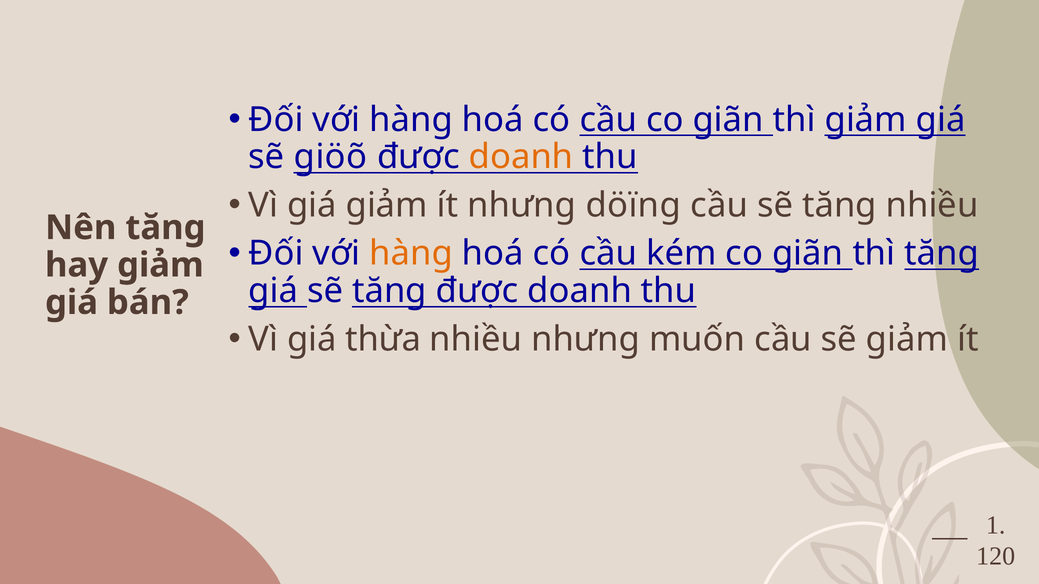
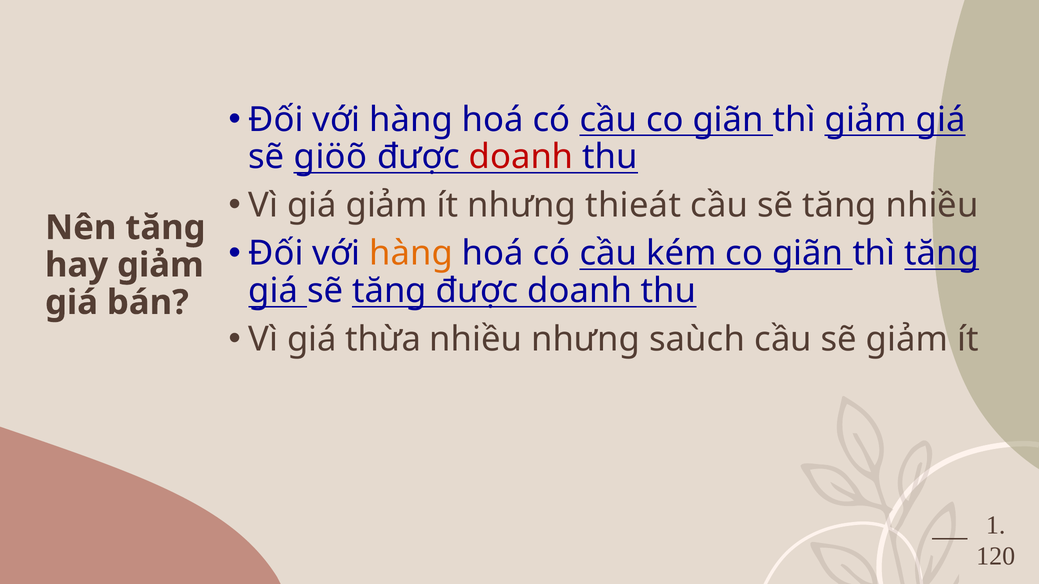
doanh at (521, 157) colour: orange -> red
döïng: döïng -> thieát
muốn: muốn -> saùch
